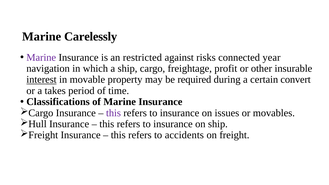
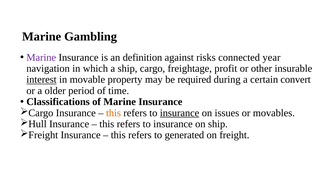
Carelessly: Carelessly -> Gambling
restricted: restricted -> definition
takes: takes -> older
this at (113, 113) colour: purple -> orange
insurance at (180, 113) underline: none -> present
accidents: accidents -> generated
